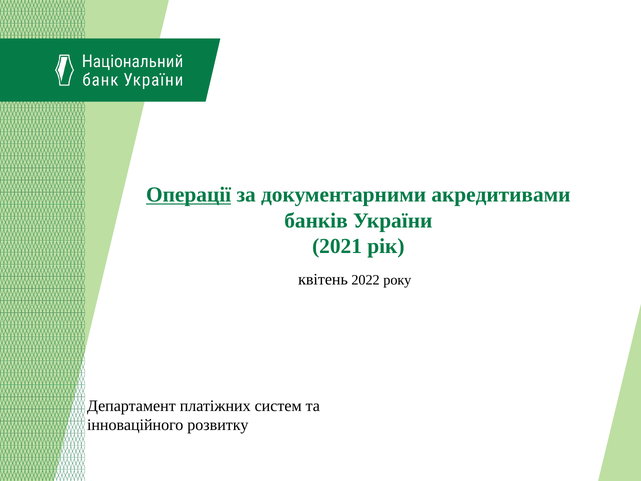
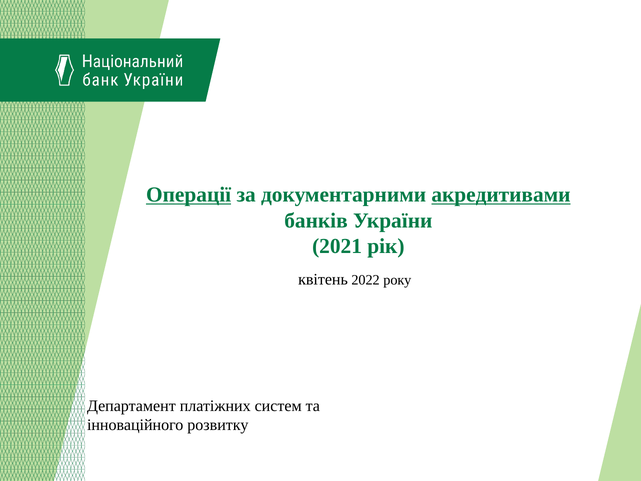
акредитивами underline: none -> present
